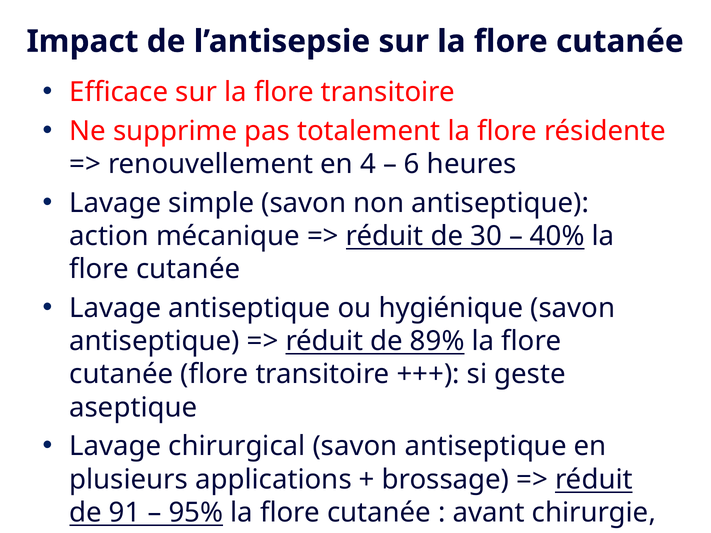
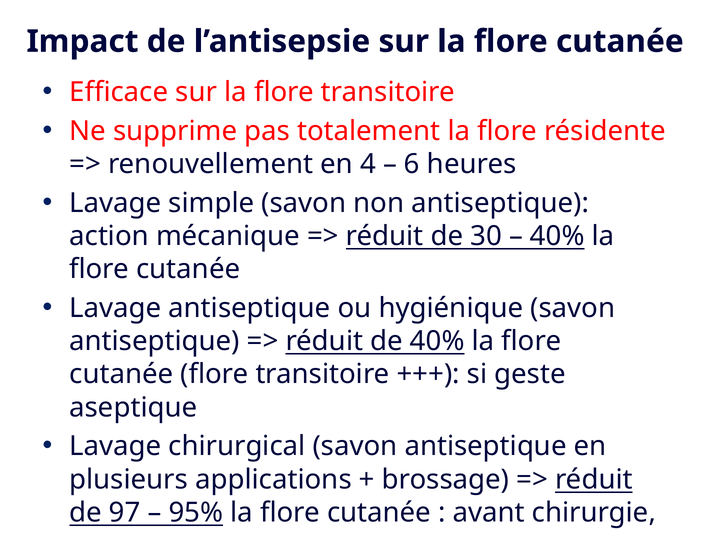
de 89%: 89% -> 40%
91: 91 -> 97
